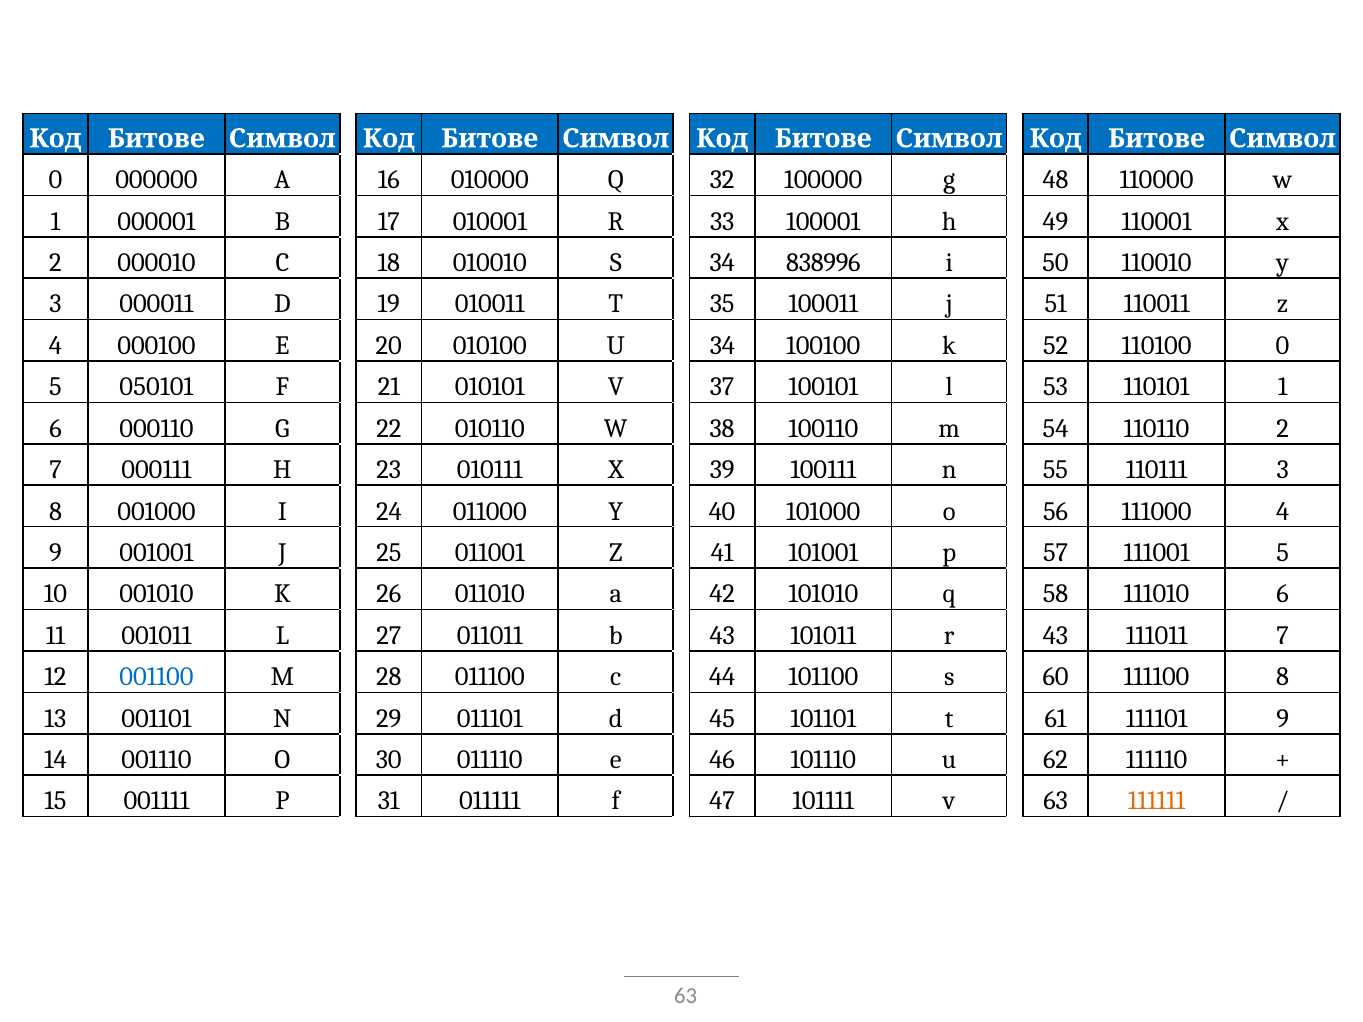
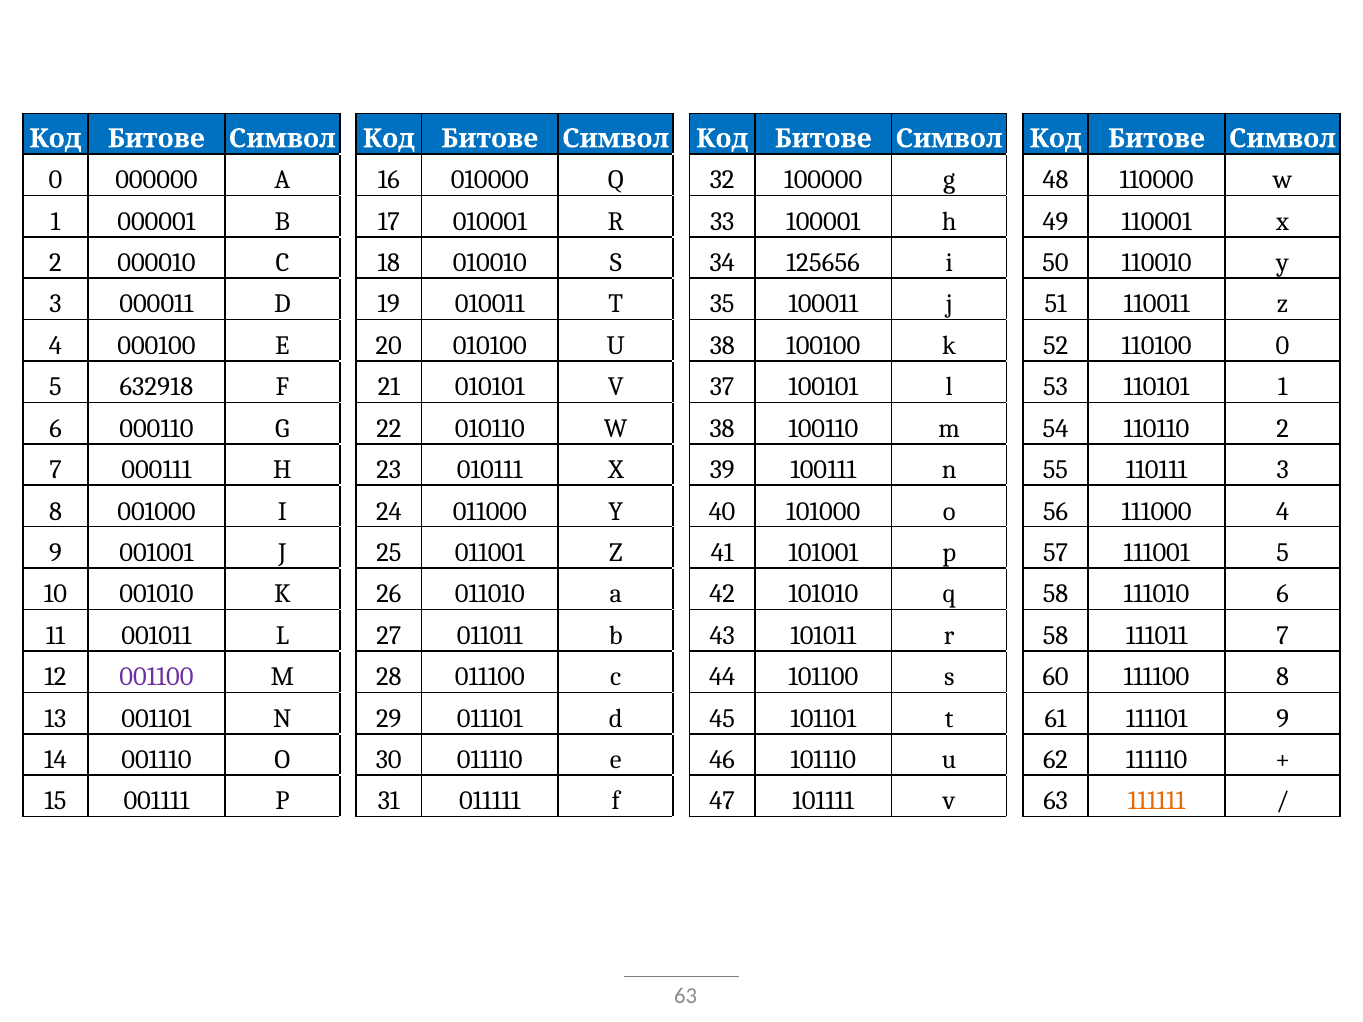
838996: 838996 -> 125656
U 34: 34 -> 38
050101: 050101 -> 632918
r 43: 43 -> 58
001100 colour: blue -> purple
